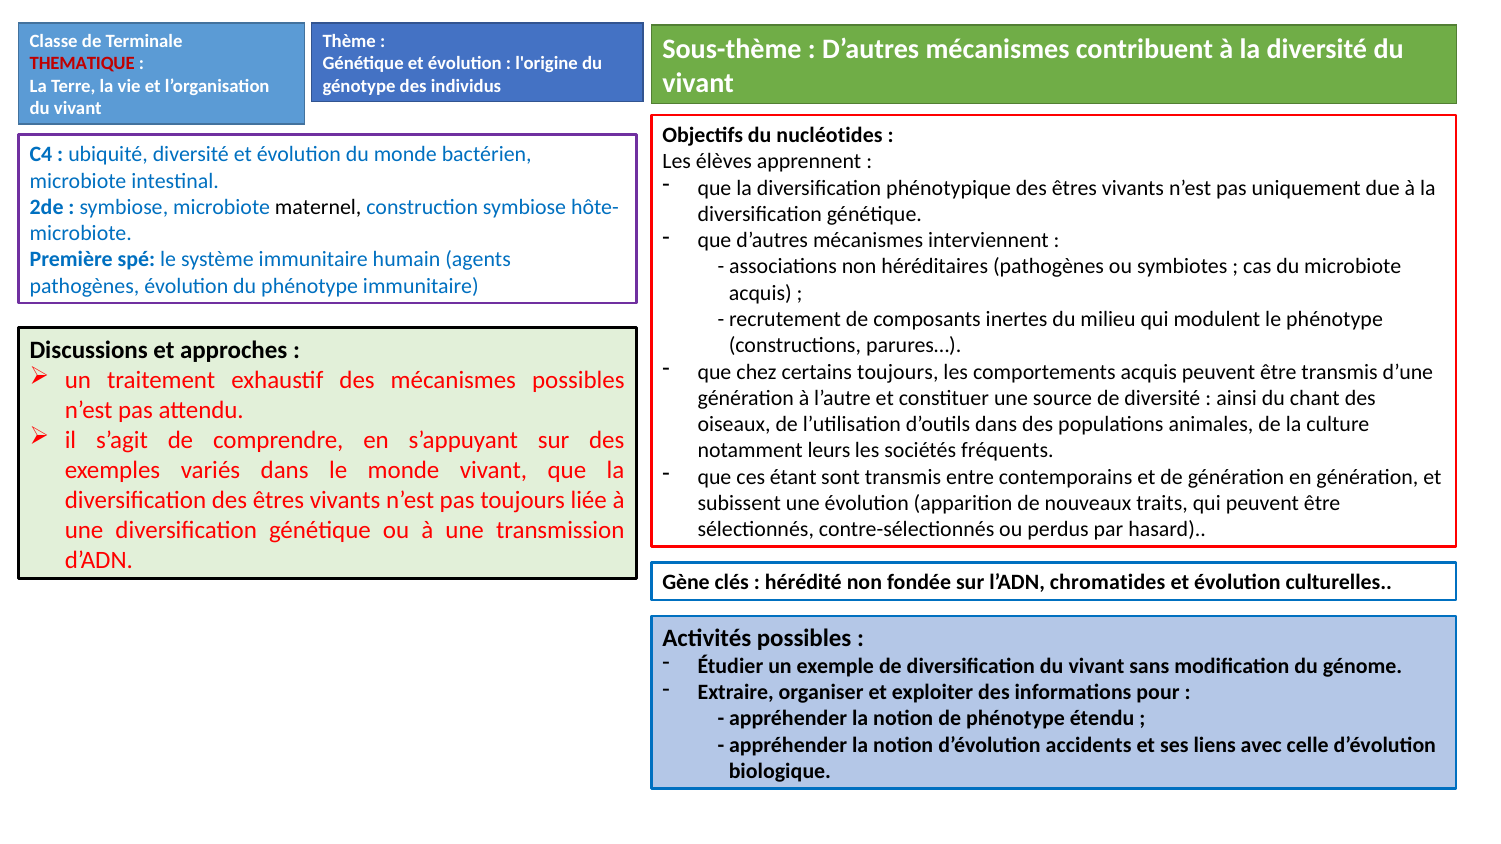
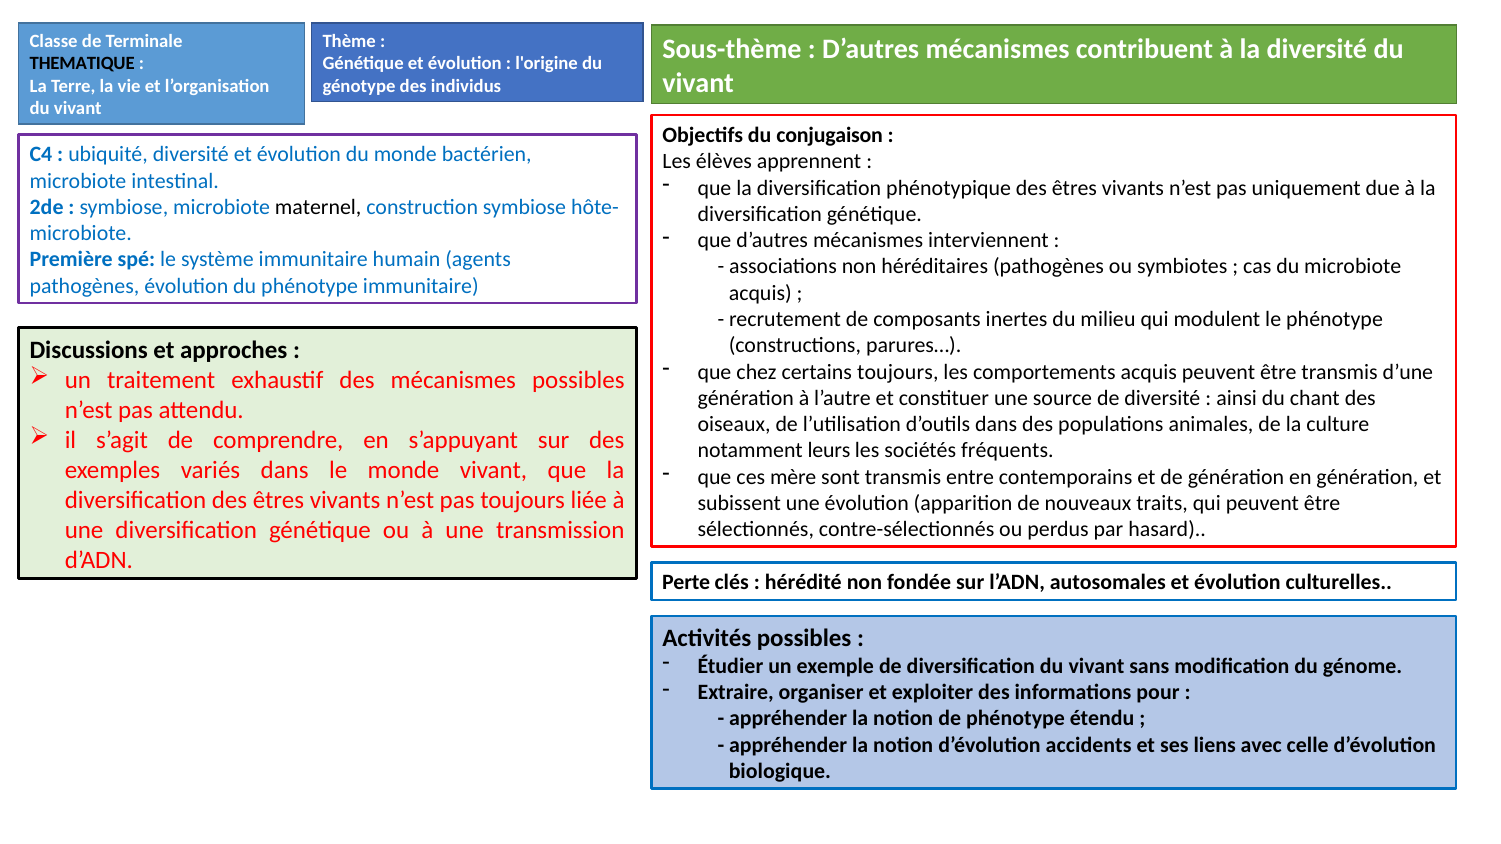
THEMATIQUE colour: red -> black
nucléotides: nucléotides -> conjugaison
étant: étant -> mère
Gène: Gène -> Perte
chromatides: chromatides -> autosomales
